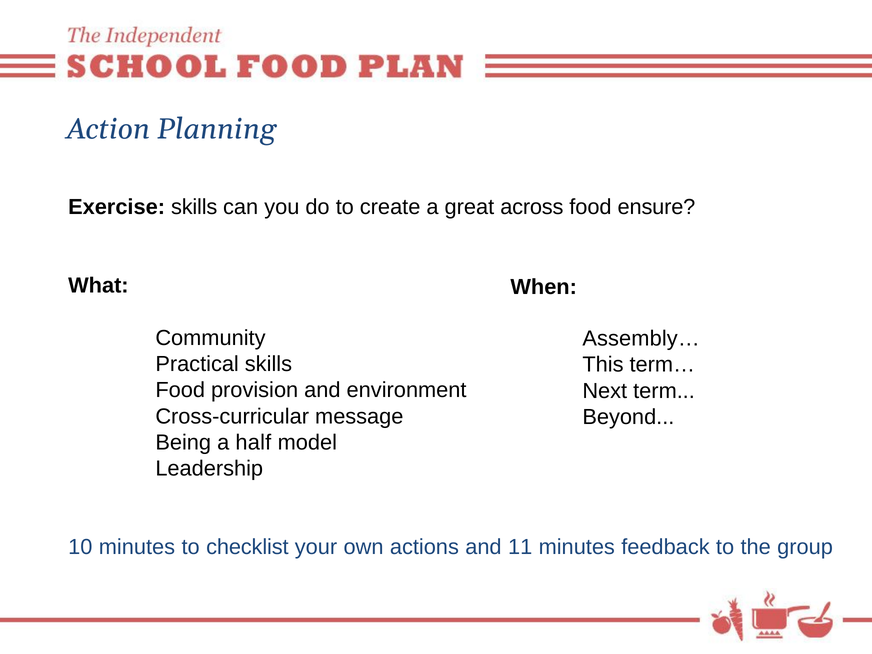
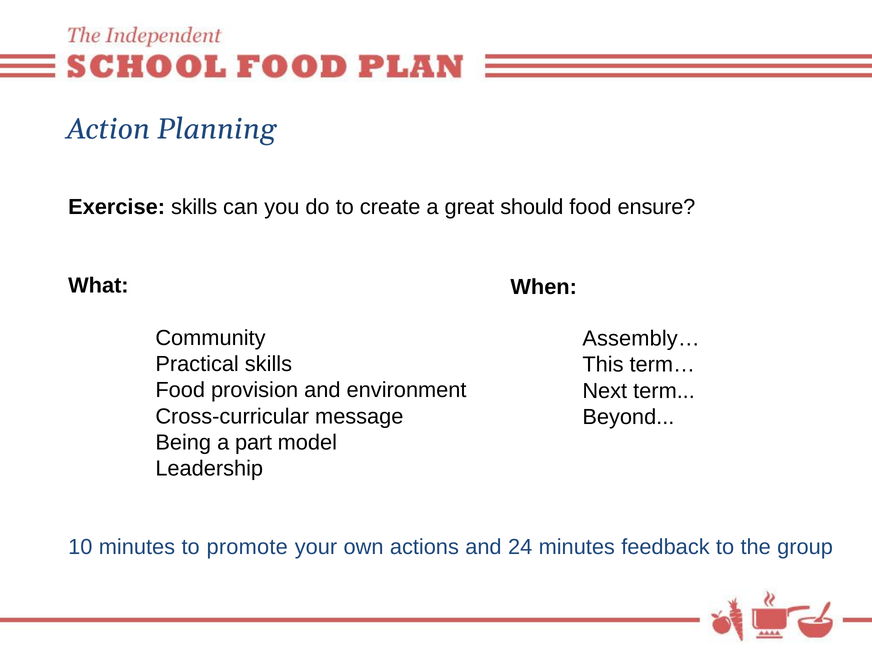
across: across -> should
half: half -> part
checklist: checklist -> promote
11: 11 -> 24
